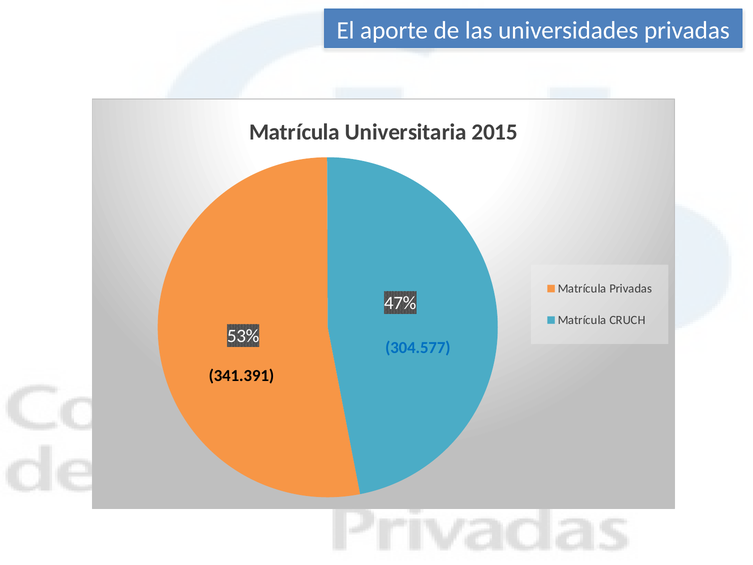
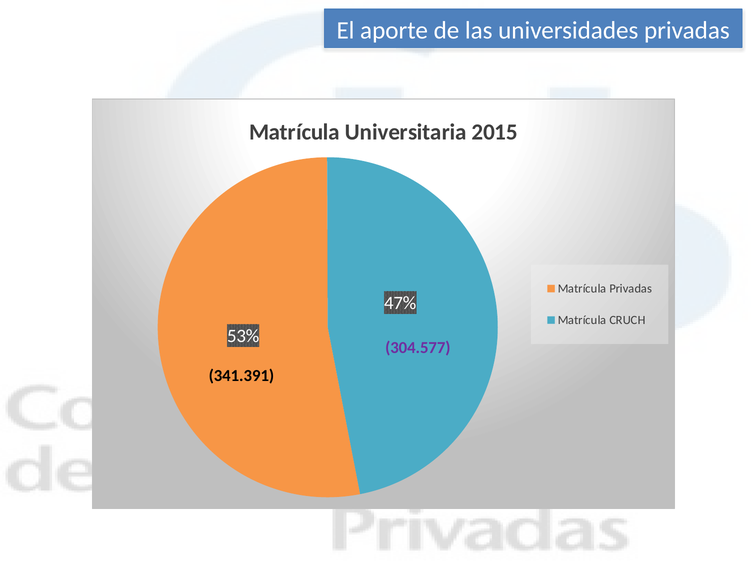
304.577 colour: blue -> purple
